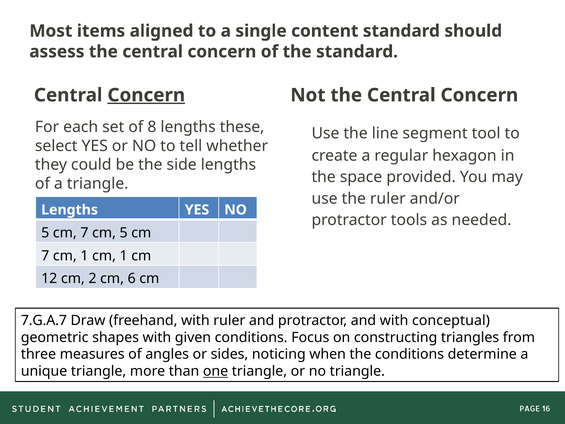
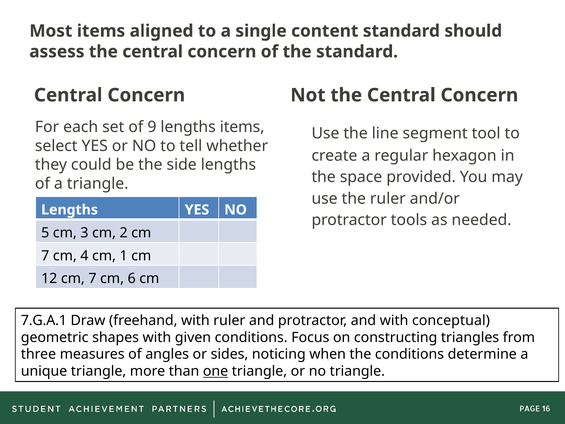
Concern at (146, 95) underline: present -> none
8: 8 -> 9
lengths these: these -> items
7 at (84, 233): 7 -> 3
cm 5: 5 -> 2
7 cm 1: 1 -> 4
12 cm 2: 2 -> 7
7.G.A.7: 7.G.A.7 -> 7.G.A.1
